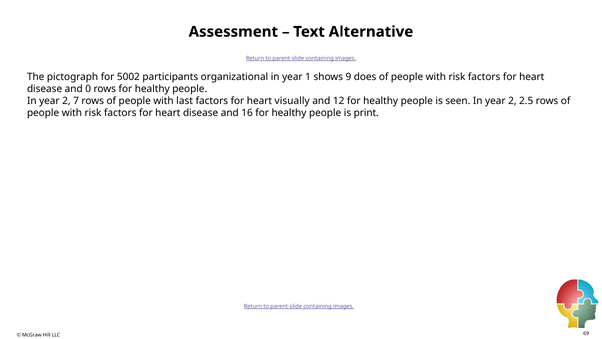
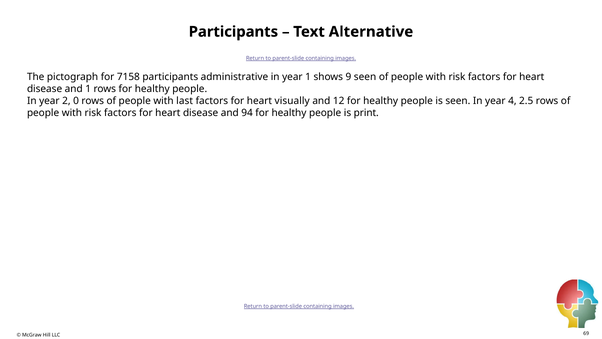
Assessment at (233, 32): Assessment -> Participants
5002: 5002 -> 7158
organizational: organizational -> administrative
9 does: does -> seen
and 0: 0 -> 1
7: 7 -> 0
seen In year 2: 2 -> 4
16: 16 -> 94
